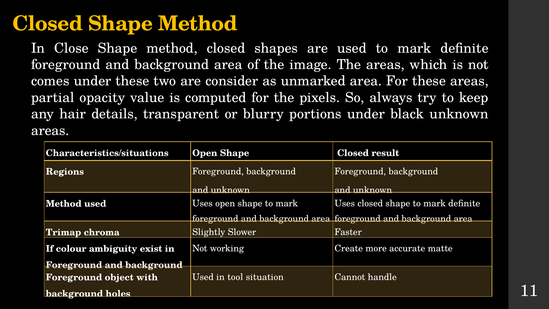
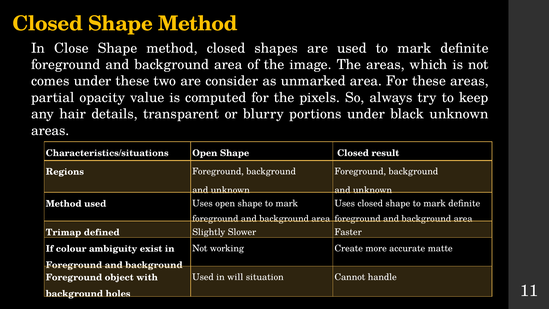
chroma: chroma -> defined
tool: tool -> will
